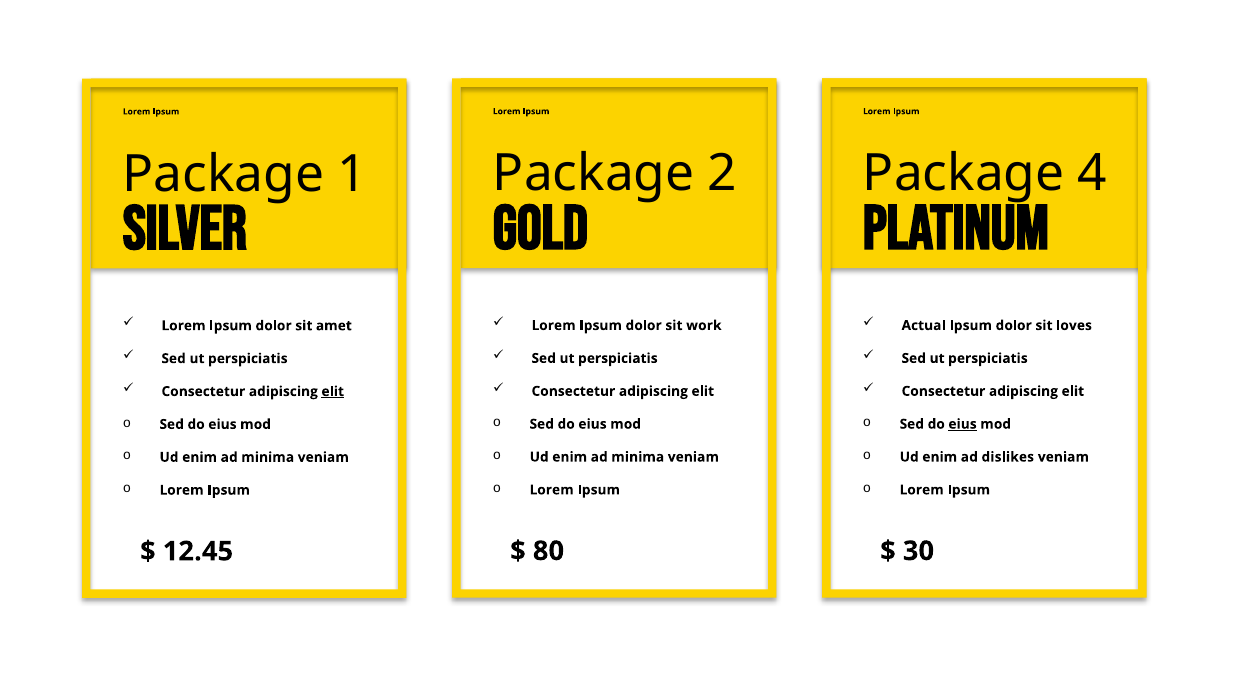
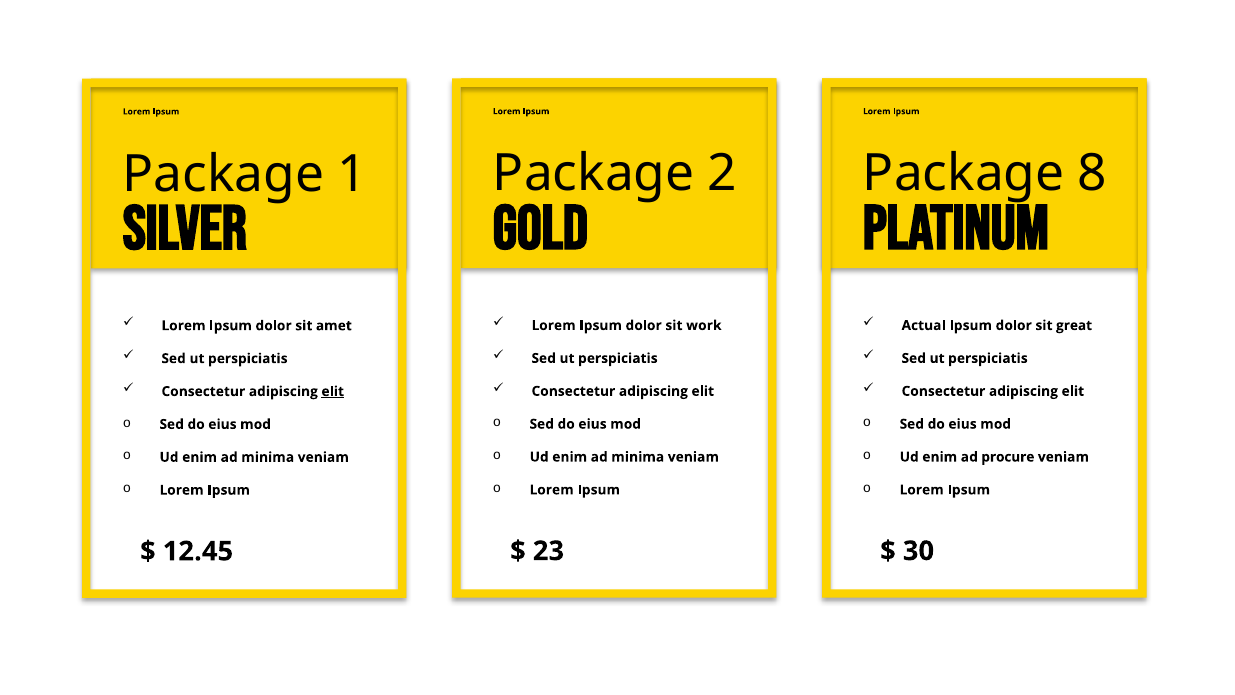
4: 4 -> 8
loves: loves -> great
eius at (963, 424) underline: present -> none
dislikes: dislikes -> procure
80: 80 -> 23
